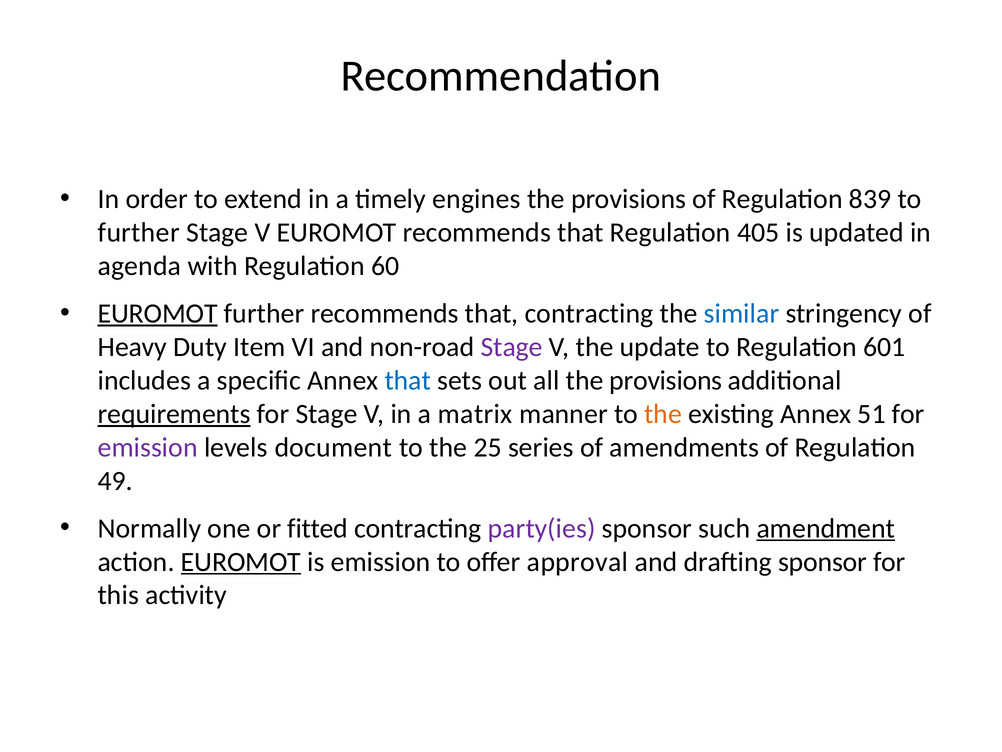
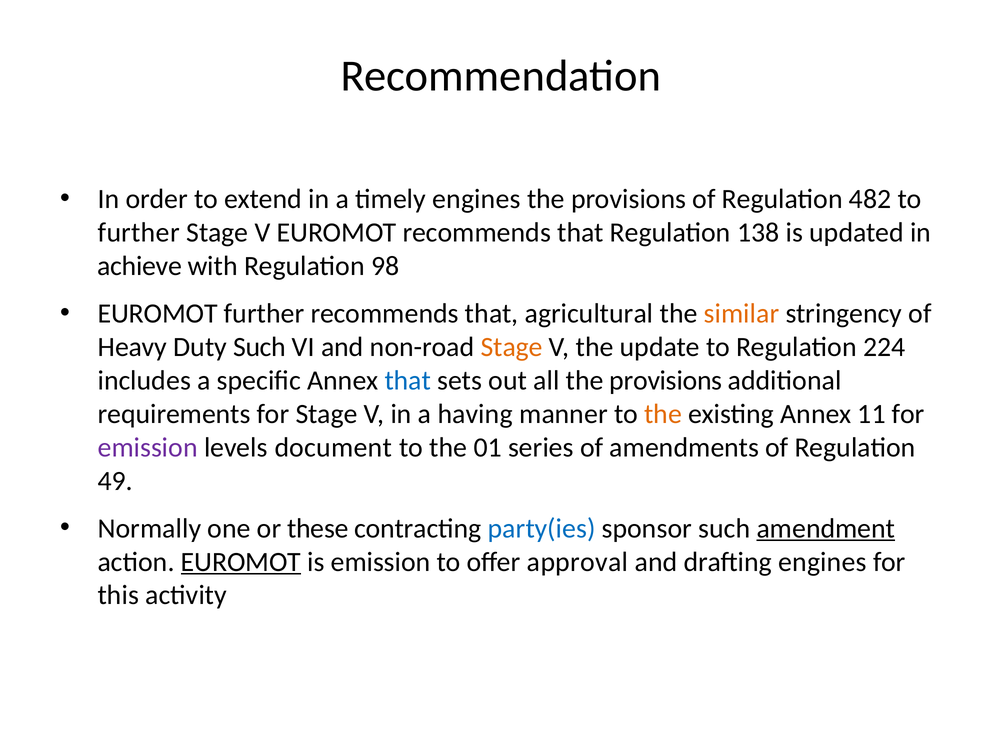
839: 839 -> 482
405: 405 -> 138
agenda: agenda -> achieve
60: 60 -> 98
EUROMOT at (158, 313) underline: present -> none
that contracting: contracting -> agricultural
similar colour: blue -> orange
Duty Item: Item -> Such
Stage at (512, 347) colour: purple -> orange
601: 601 -> 224
requirements underline: present -> none
matrix: matrix -> having
51: 51 -> 11
25: 25 -> 01
fitted: fitted -> these
party(ies colour: purple -> blue
drafting sponsor: sponsor -> engines
